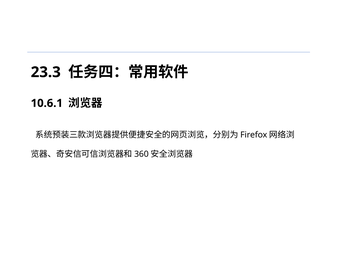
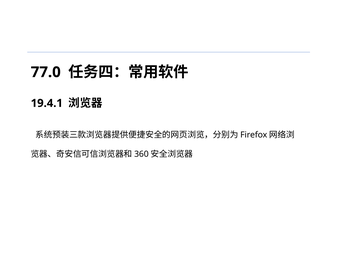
23.3: 23.3 -> 77.0
10.6.1: 10.6.1 -> 19.4.1
